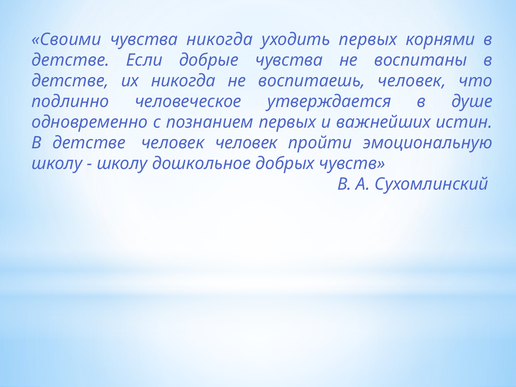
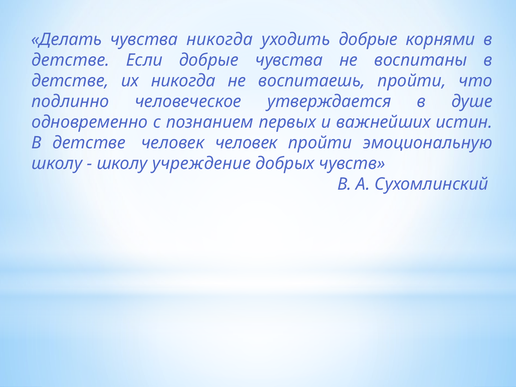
Своими: Своими -> Делать
уходить первых: первых -> добрые
воспитаешь человек: человек -> пройти
дошкольное: дошкольное -> учреждение
